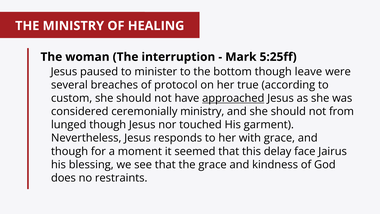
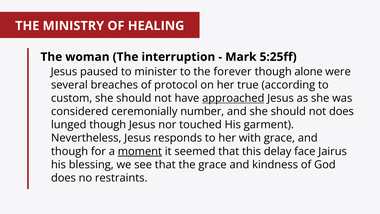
bottom: bottom -> forever
leave: leave -> alone
ceremonially ministry: ministry -> number
not from: from -> does
moment underline: none -> present
